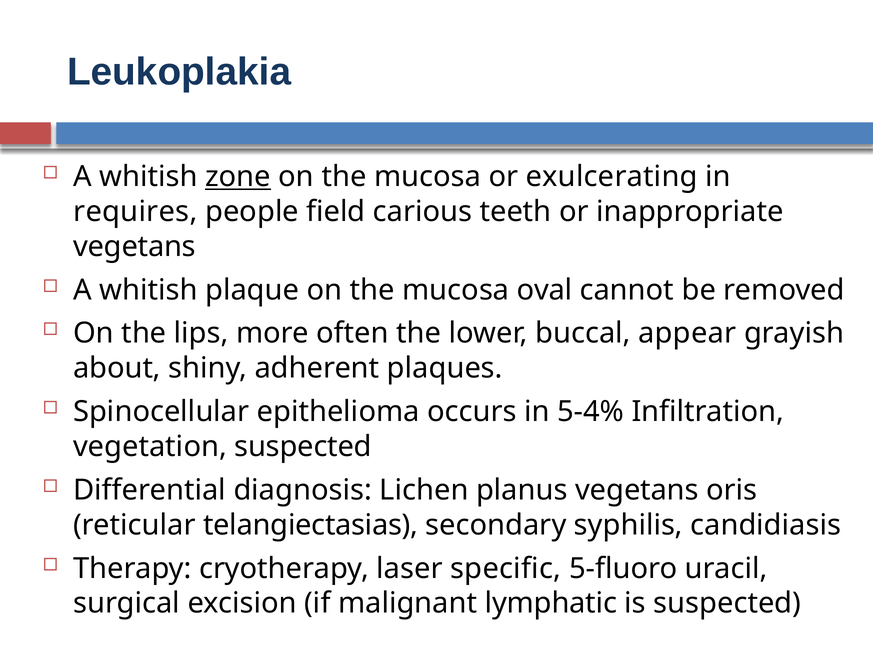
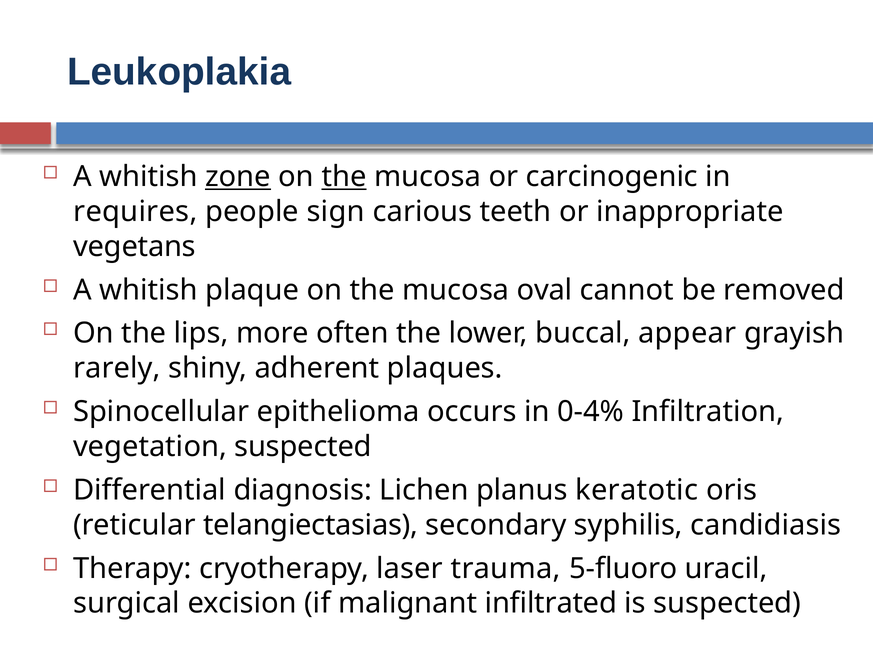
the at (344, 177) underline: none -> present
exulcerating: exulcerating -> carcinogenic
field: field -> sign
about: about -> rarely
5-4%: 5-4% -> 0-4%
planus vegetans: vegetans -> keratotic
specific: specific -> trauma
lymphatic: lymphatic -> infiltrated
